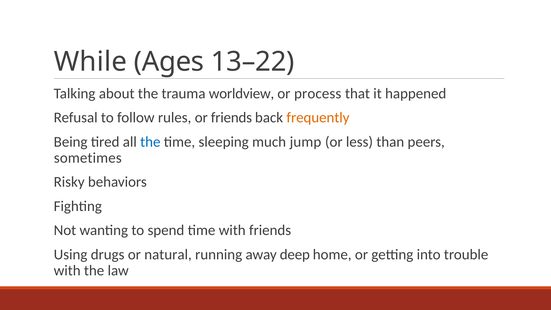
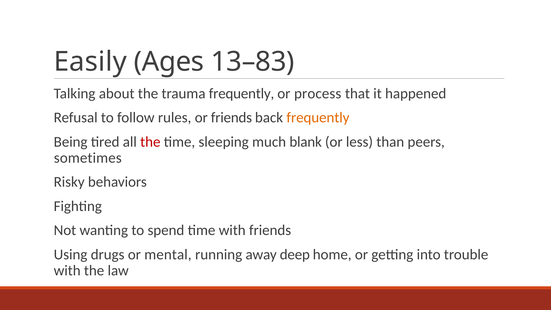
While: While -> Easily
13–22: 13–22 -> 13–83
trauma worldview: worldview -> frequently
the at (150, 142) colour: blue -> red
jump: jump -> blank
natural: natural -> mental
